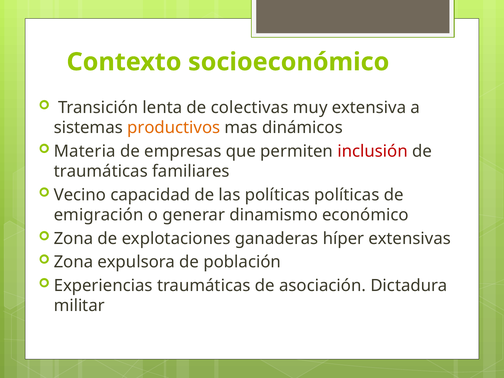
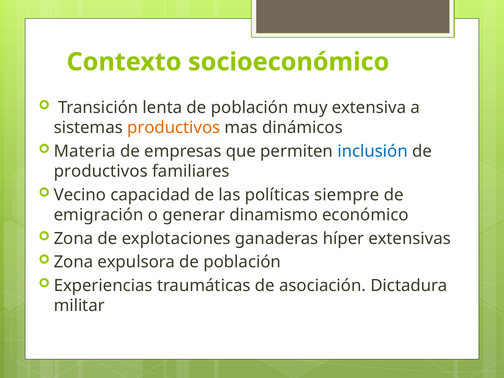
lenta de colectivas: colectivas -> población
inclusión colour: red -> blue
traumáticas at (101, 171): traumáticas -> productivos
políticas políticas: políticas -> siempre
